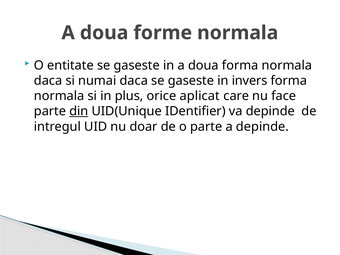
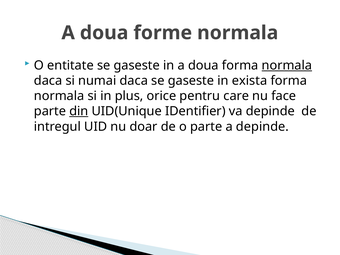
normala at (287, 65) underline: none -> present
invers: invers -> exista
aplicat: aplicat -> pentru
